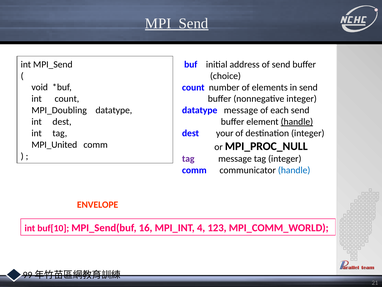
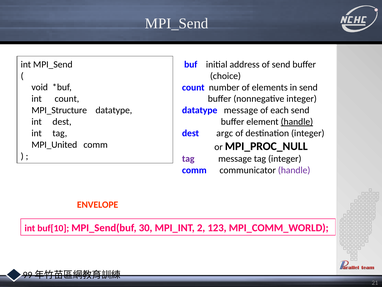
MPI_Send at (177, 23) underline: present -> none
MPI_Doubling: MPI_Doubling -> MPI_Structure
your: your -> argc
handle at (294, 170) colour: blue -> purple
16: 16 -> 30
4: 4 -> 2
